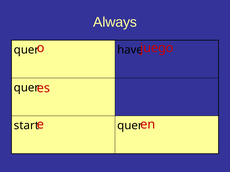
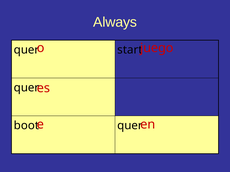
have: have -> start
start: start -> boot
